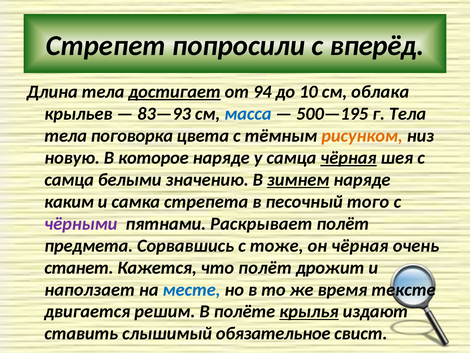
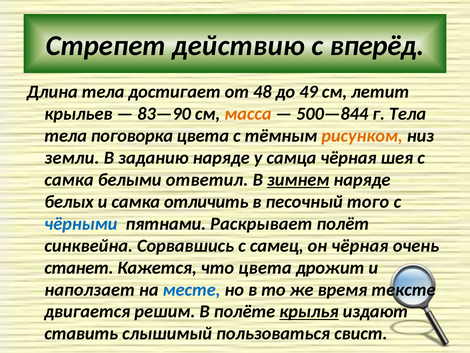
попросили: попросили -> действию
достигает underline: present -> none
94: 94 -> 48
10: 10 -> 49
облака: облака -> летит
83—93: 83—93 -> 83—90
масса colour: blue -> orange
500—195: 500—195 -> 500—844
новую: новую -> земли
которое: которое -> заданию
чёрная at (348, 158) underline: present -> none
самца at (69, 179): самца -> самка
значению: значению -> ответил
каким: каким -> белых
стрепета: стрепета -> отличить
чёрными colour: purple -> blue
предмета: предмета -> синквейна
тоже: тоже -> самец
что полёт: полёт -> цвета
обязательное: обязательное -> пользоваться
